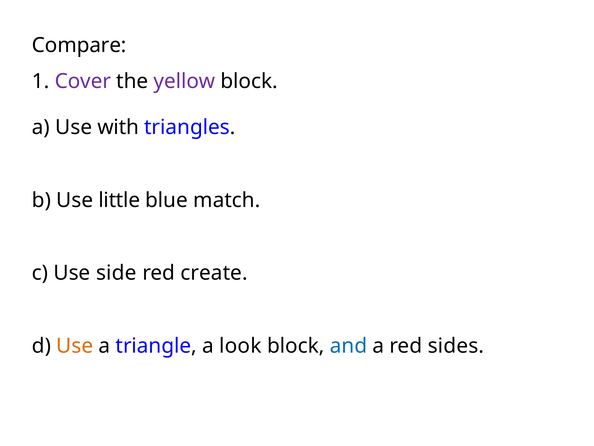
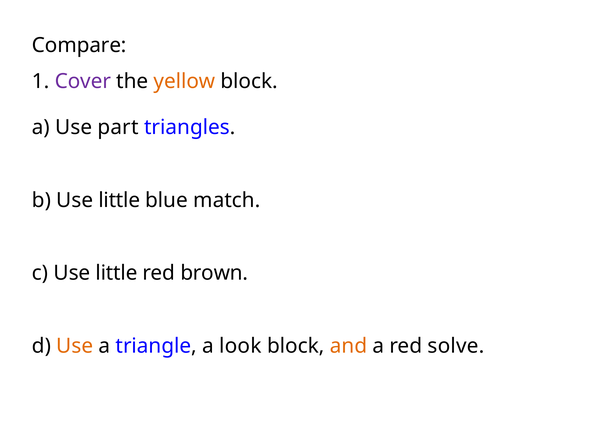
yellow colour: purple -> orange
with: with -> part
c Use side: side -> little
create: create -> brown
and colour: blue -> orange
sides: sides -> solve
